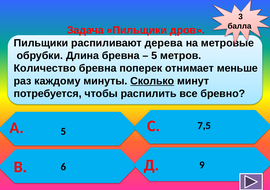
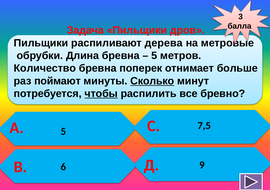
меньше: меньше -> больше
каждому: каждому -> поймают
чтобы underline: none -> present
